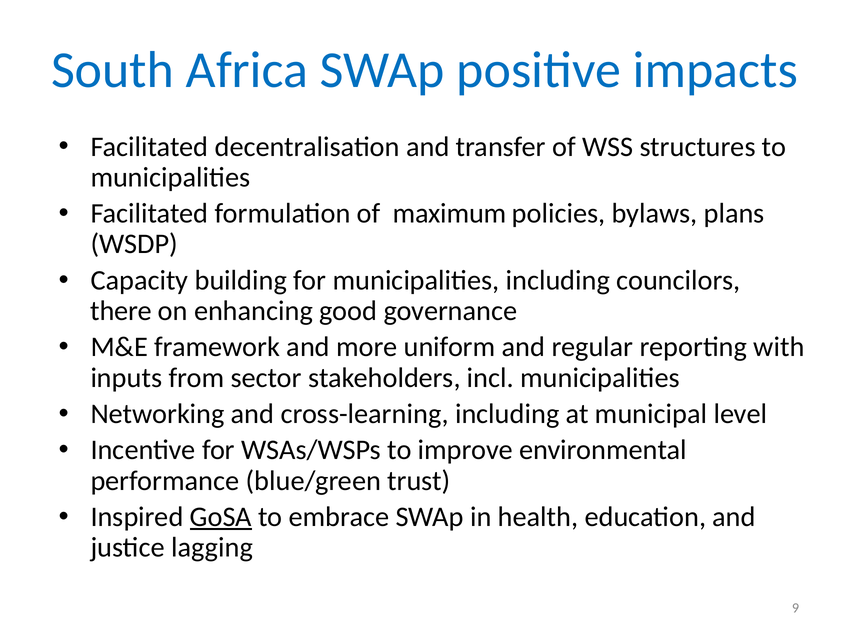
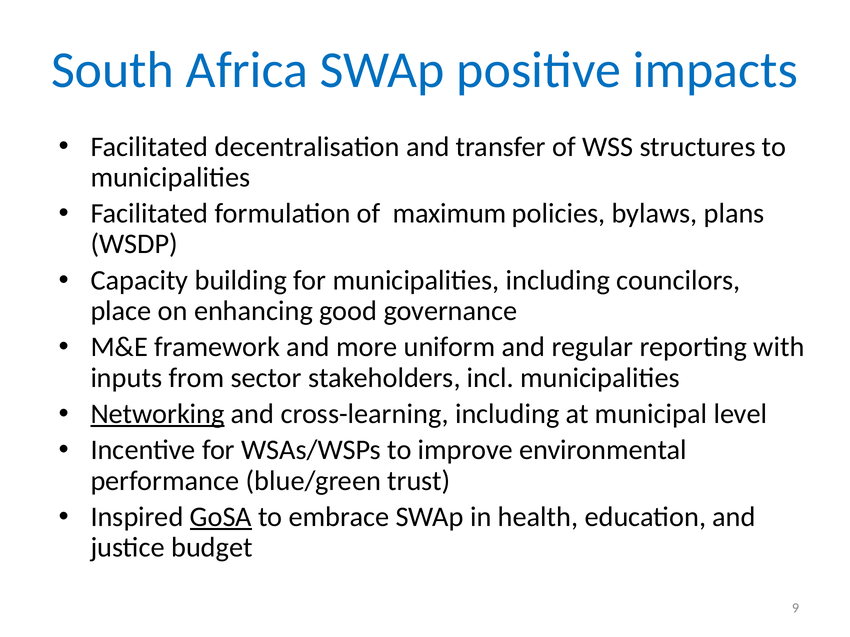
there: there -> place
Networking underline: none -> present
lagging: lagging -> budget
